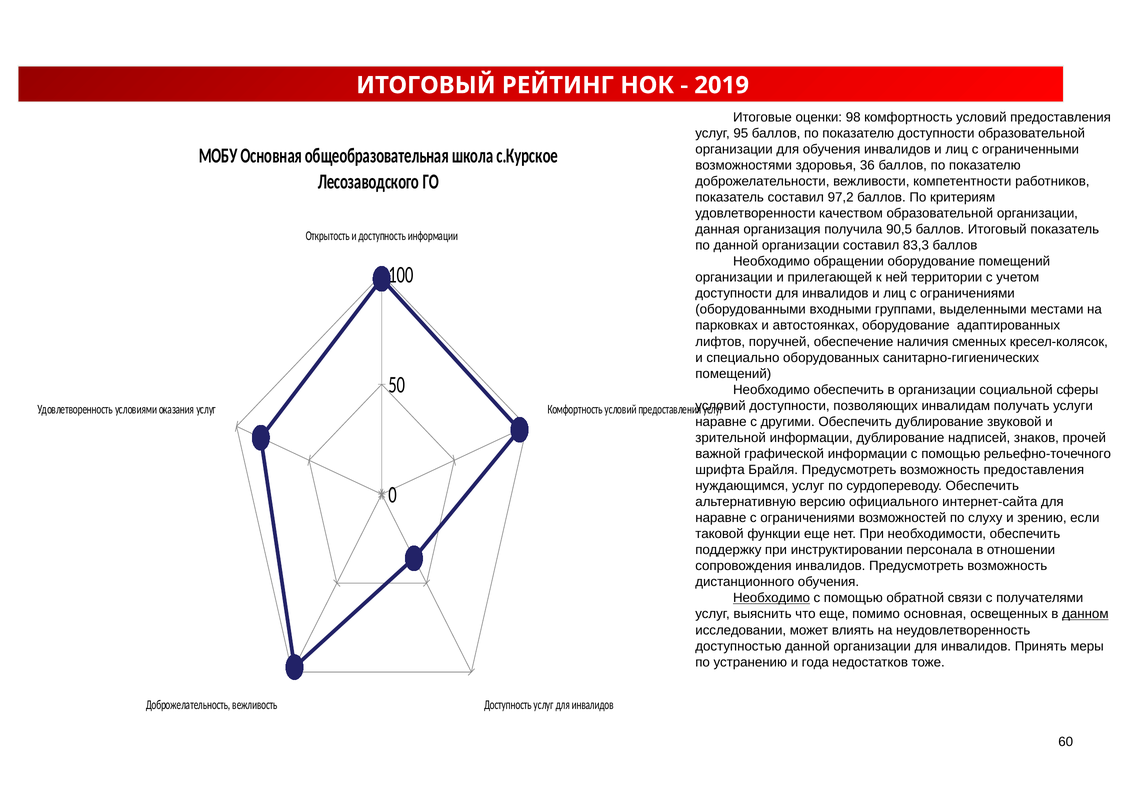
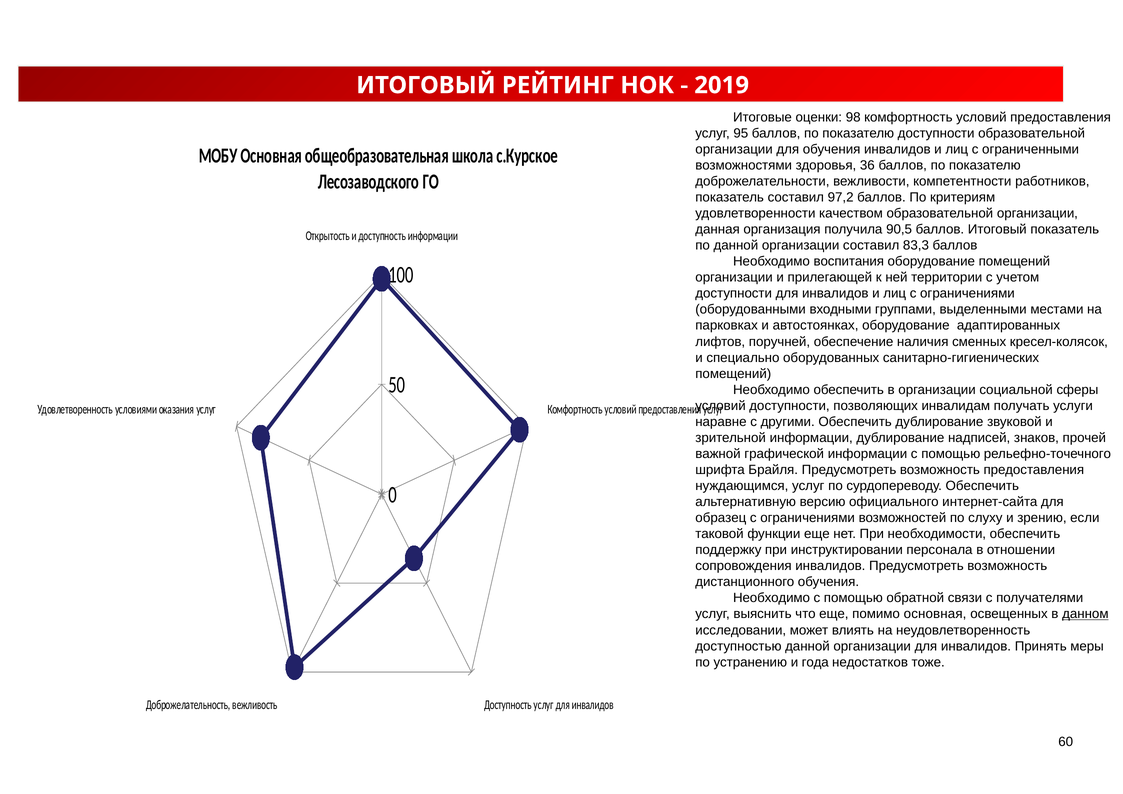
обращении: обращении -> воспитания
наравне at (721, 518): наравне -> образец
Необходимо at (771, 598) underline: present -> none
